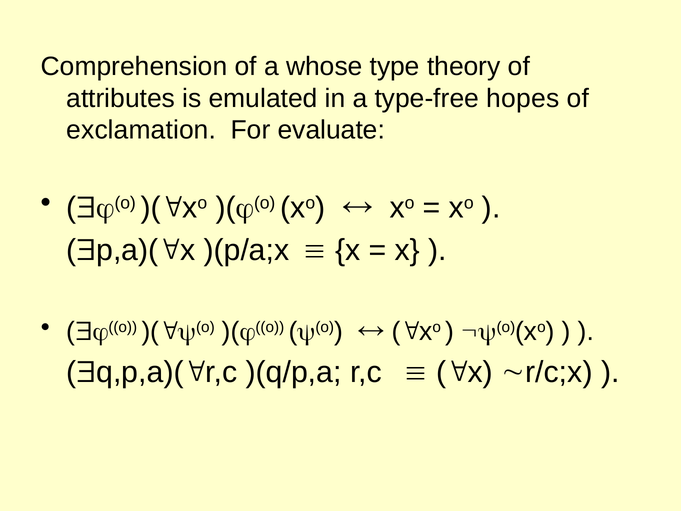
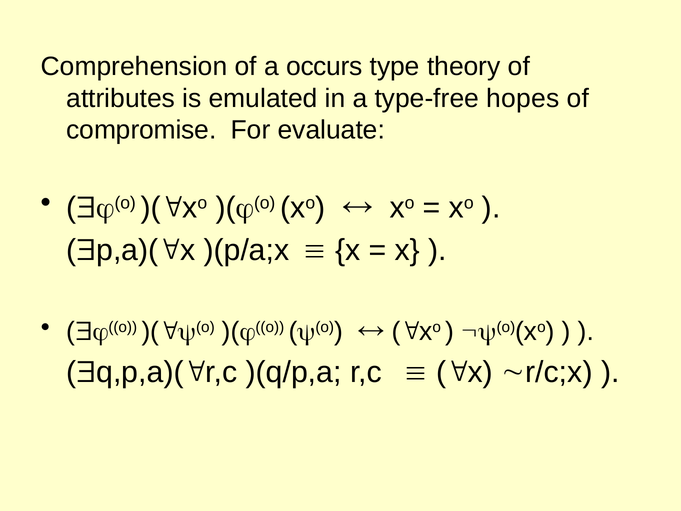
whose: whose -> occurs
exclamation: exclamation -> compromise
